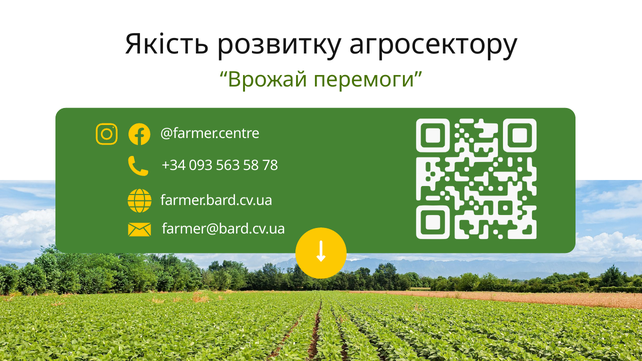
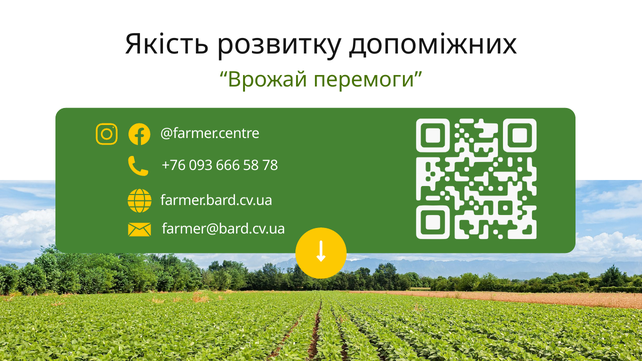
агросектору: агросектору -> допоміжних
+34: +34 -> +76
563: 563 -> 666
